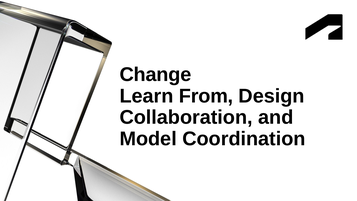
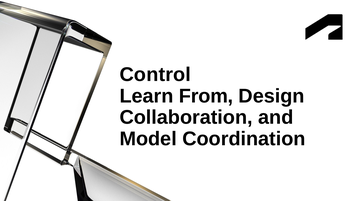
Change: Change -> Control
